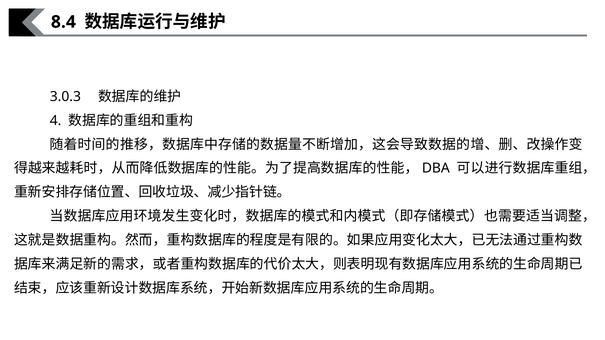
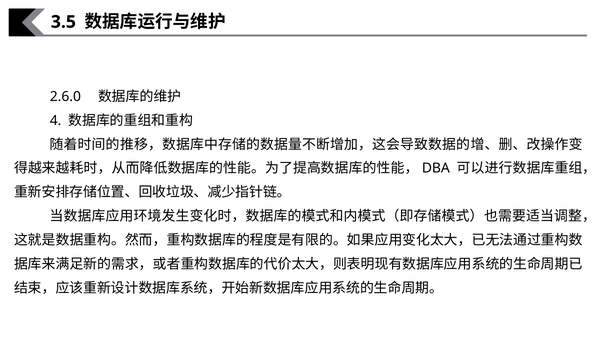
8.4: 8.4 -> 3.5
3.0.3: 3.0.3 -> 2.6.0
